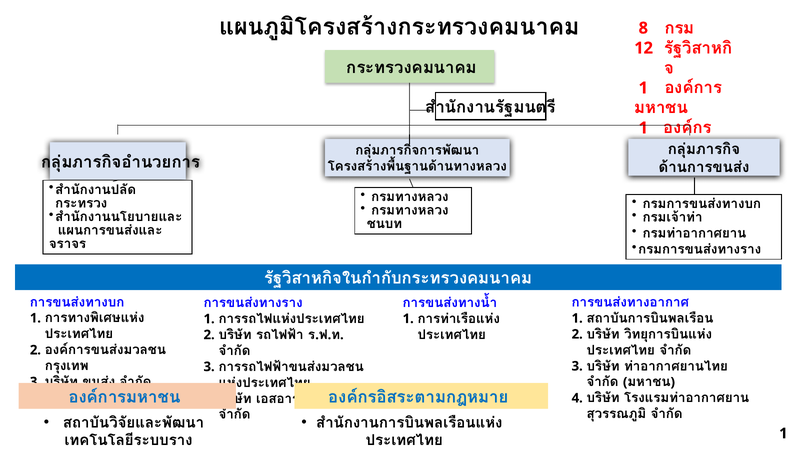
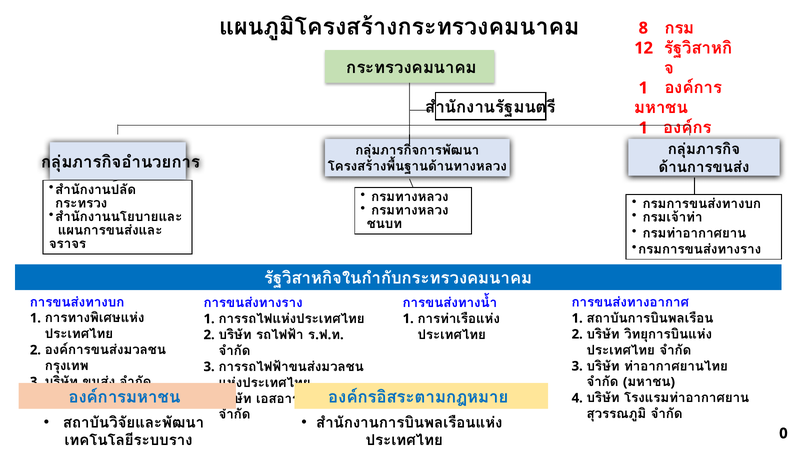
1 at (783, 434): 1 -> 0
